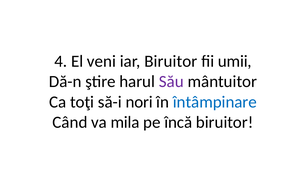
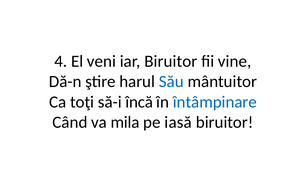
umii: umii -> vine
Său colour: purple -> blue
nori: nori -> încă
încă: încă -> iasă
